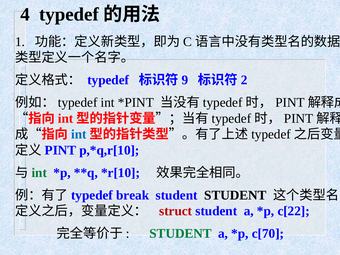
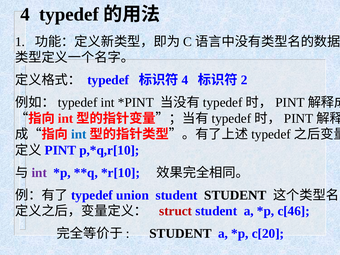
9 at (185, 80): 9 -> 4
int at (39, 173) colour: green -> purple
break: break -> union
c[22: c[22 -> c[46
STUDENT at (181, 234) colour: green -> black
c[70: c[70 -> c[20
